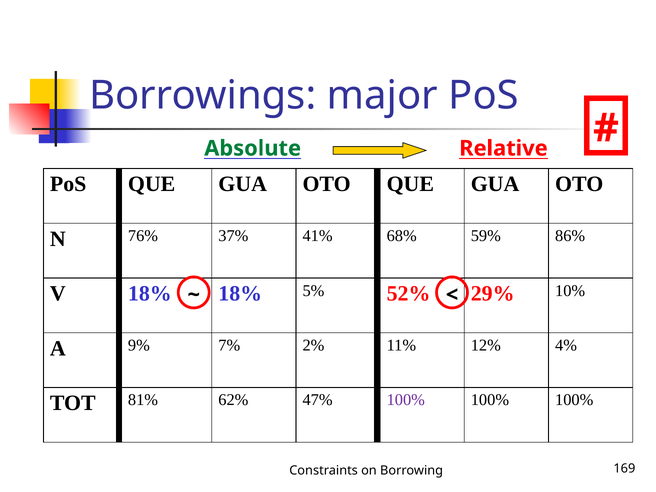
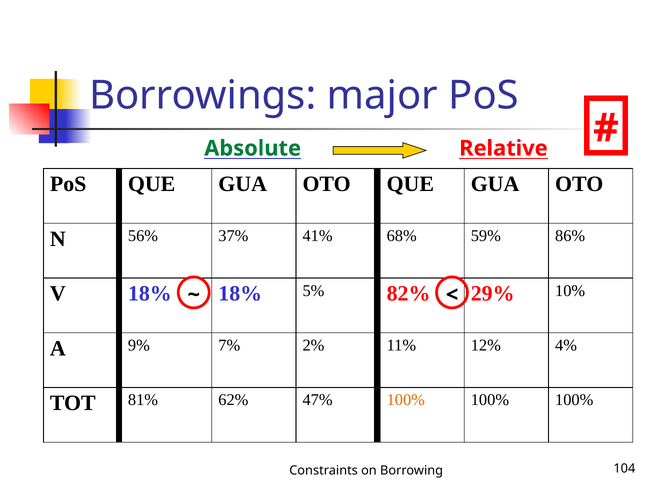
76%: 76% -> 56%
52%: 52% -> 82%
100% at (406, 400) colour: purple -> orange
169: 169 -> 104
